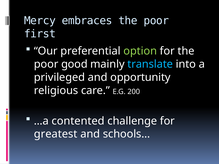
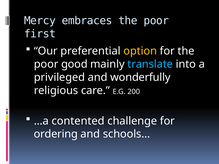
option colour: light green -> yellow
opportunity: opportunity -> wonderfully
greatest: greatest -> ordering
